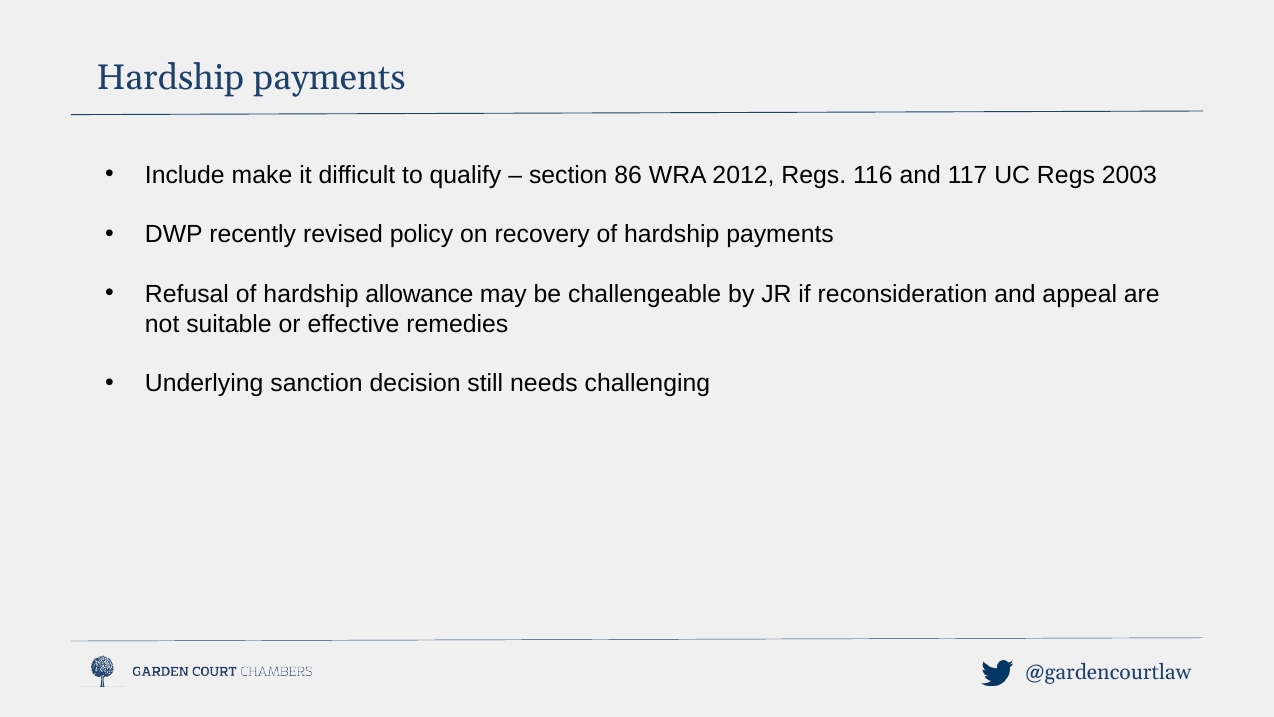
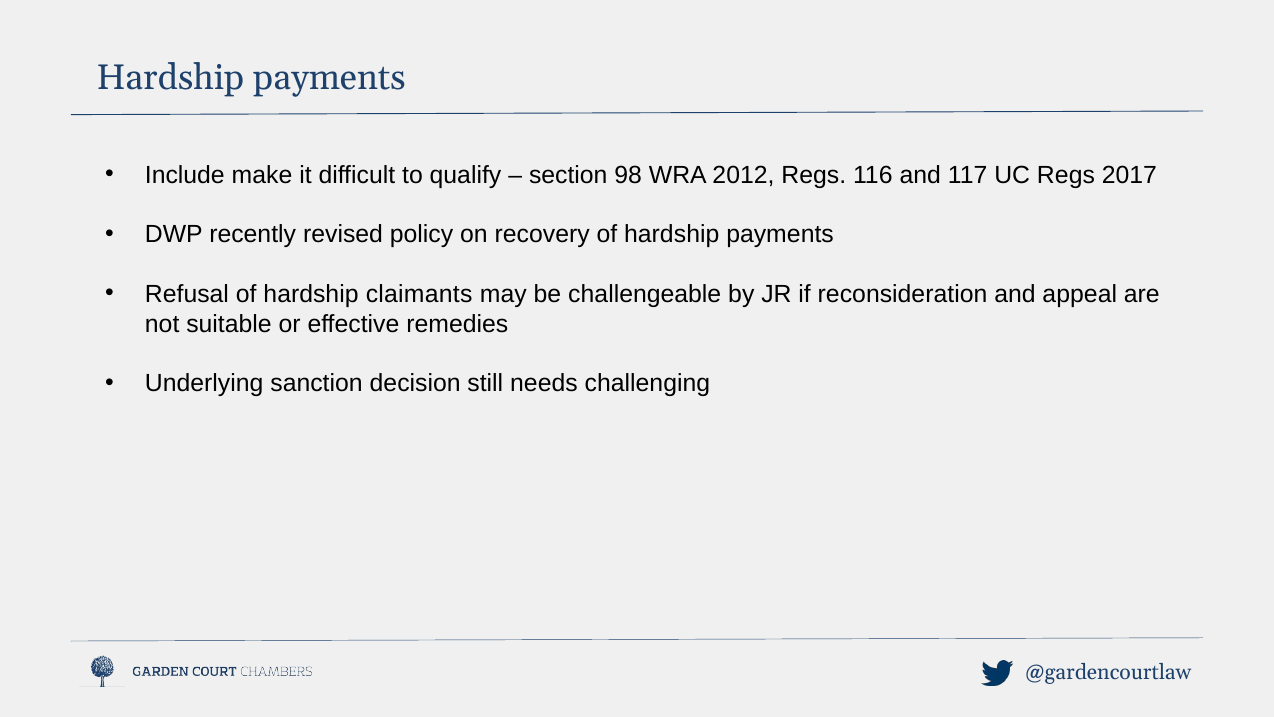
86: 86 -> 98
2003: 2003 -> 2017
allowance: allowance -> claimants
